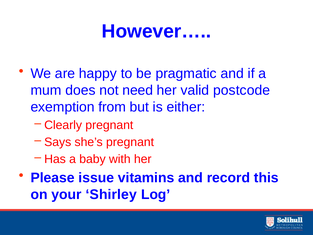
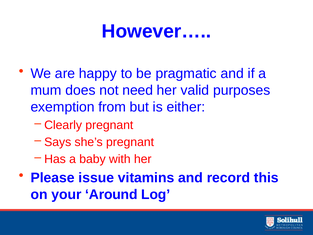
postcode: postcode -> purposes
Shirley: Shirley -> Around
